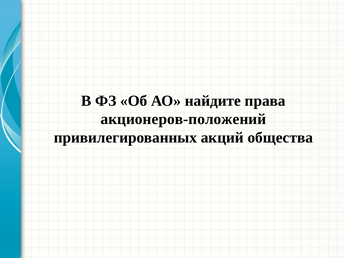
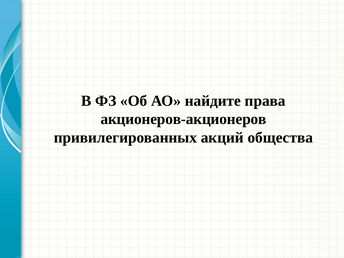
акционеров-положений: акционеров-положений -> акционеров-акционеров
